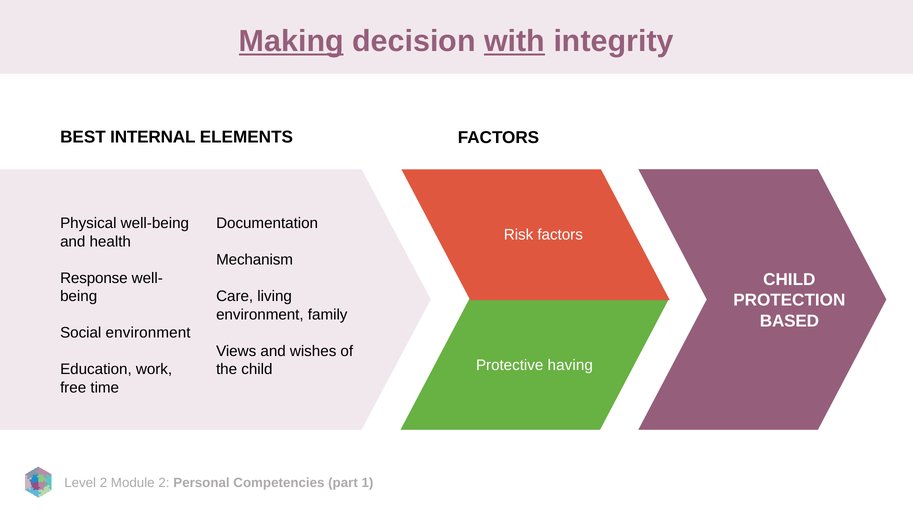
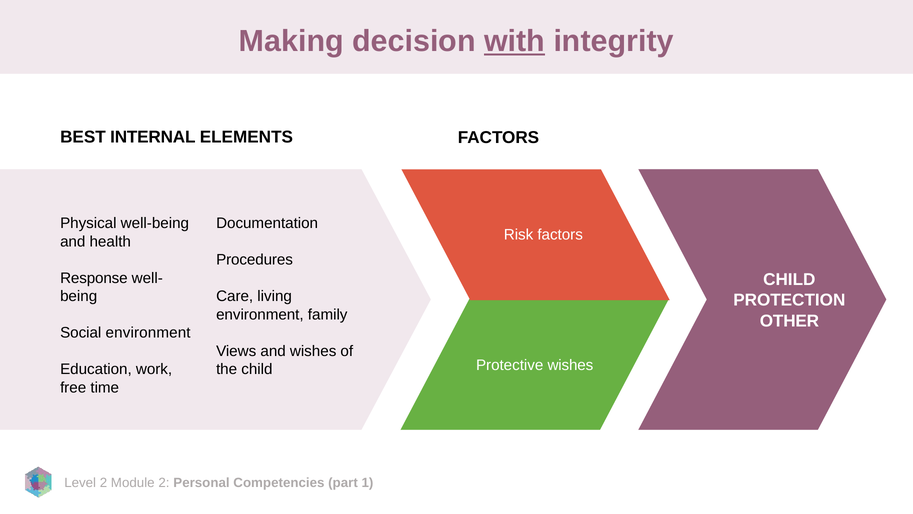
Making underline: present -> none
Mechanism: Mechanism -> Procedures
BASED: BASED -> OTHER
Protective having: having -> wishes
